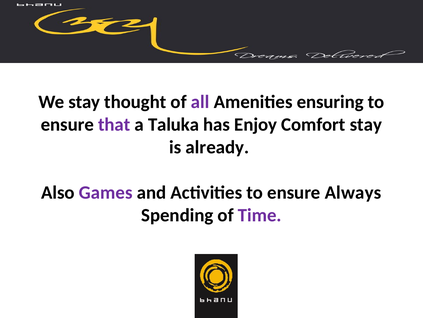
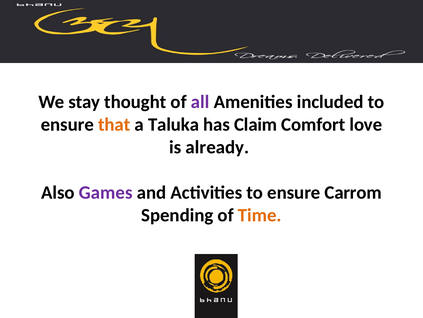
ensuring: ensuring -> included
that colour: purple -> orange
Enjoy: Enjoy -> Claim
Comfort stay: stay -> love
Always: Always -> Carrom
Time colour: purple -> orange
